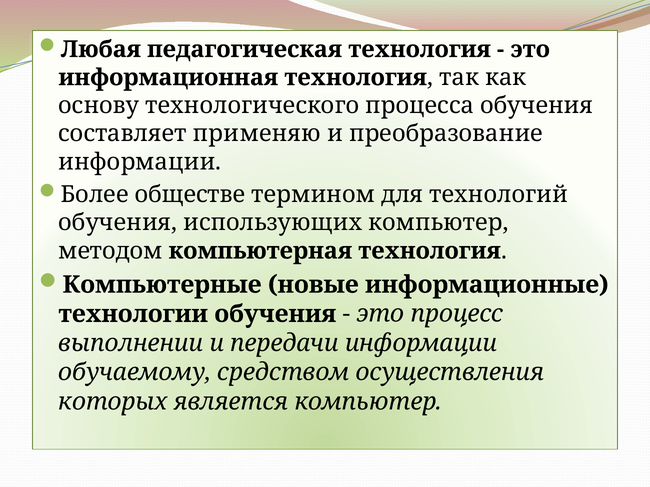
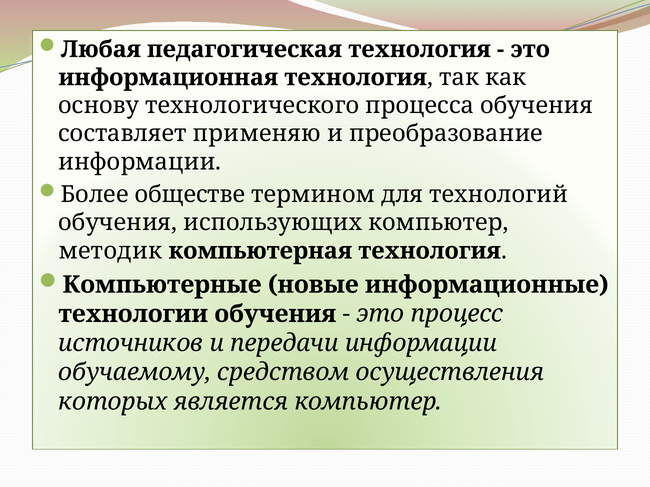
методом: методом -> методик
выполнении: выполнении -> источников
